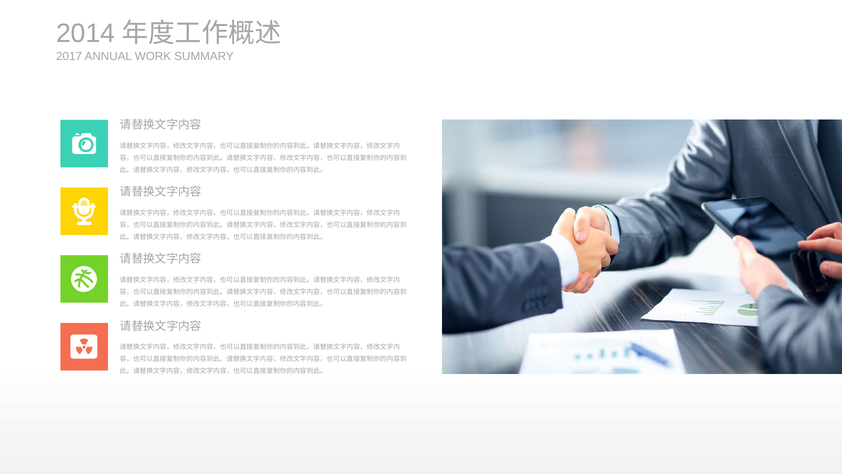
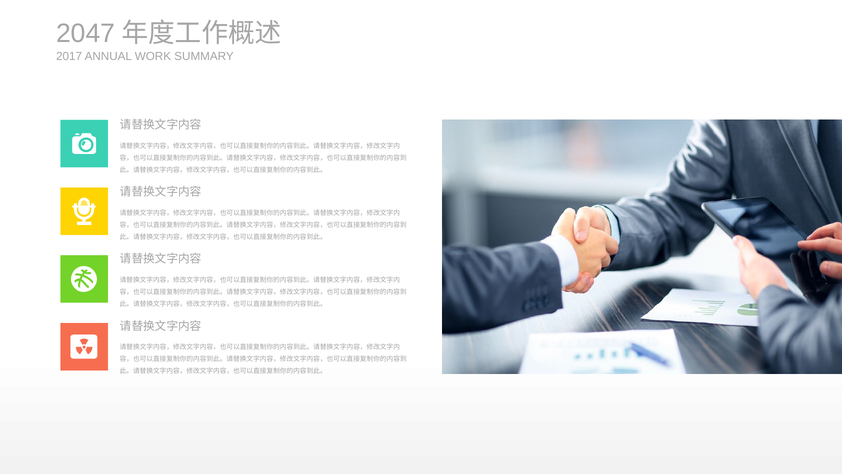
2014: 2014 -> 2047
